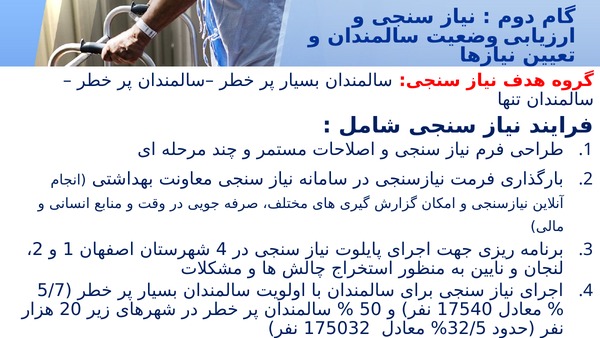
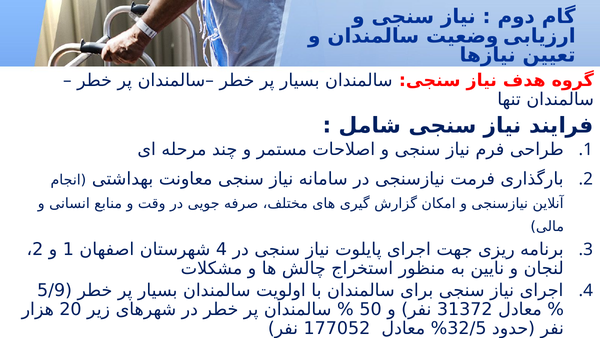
5/7: 5/7 -> 5/9
17540: 17540 -> 31372
175032: 175032 -> 177052
